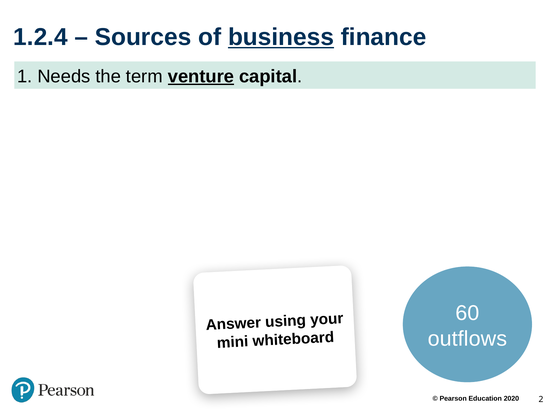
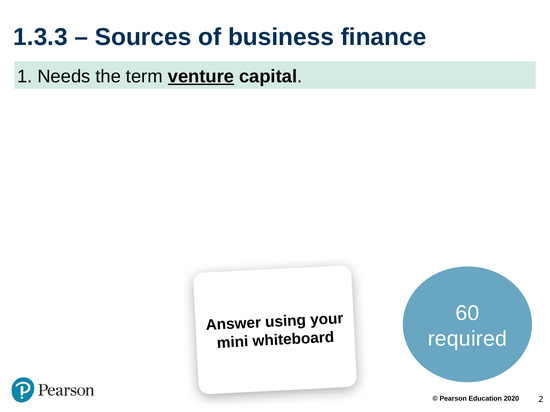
1.2.4: 1.2.4 -> 1.3.3
business underline: present -> none
outflows: outflows -> required
